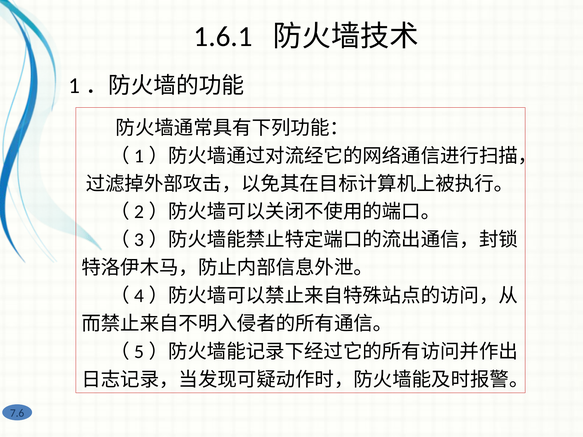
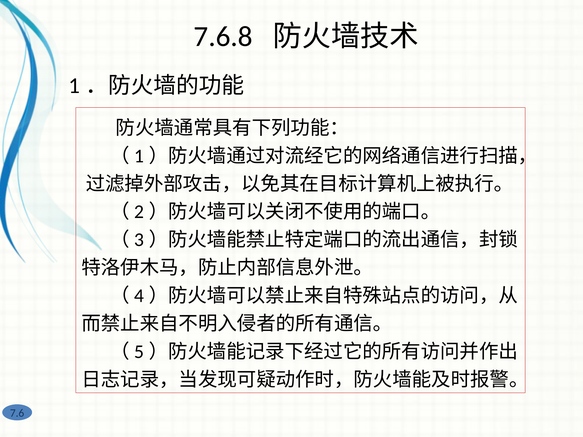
1.6.1: 1.6.1 -> 7.6.8
